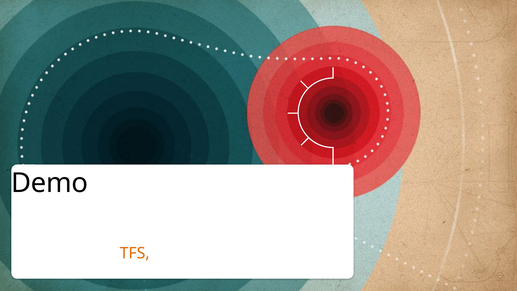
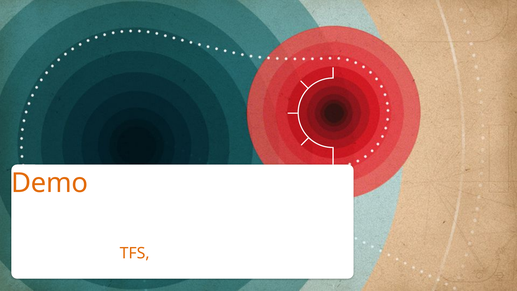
Demo colour: black -> orange
